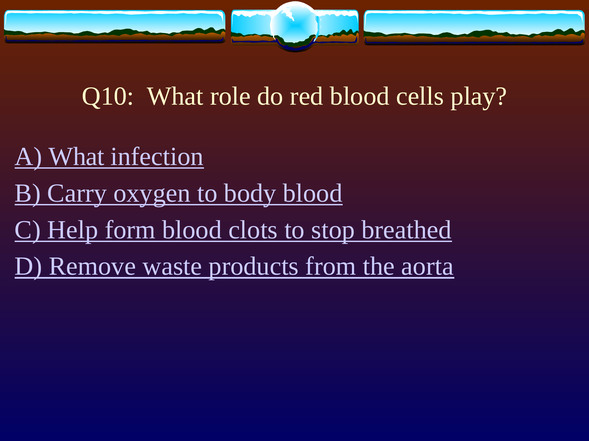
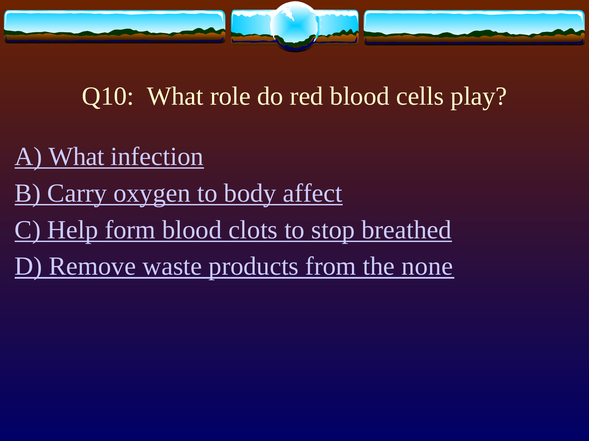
body blood: blood -> affect
aorta: aorta -> none
